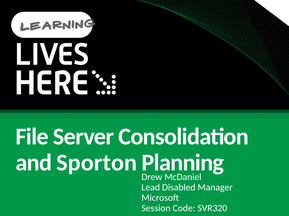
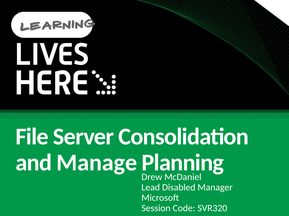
Sporton: Sporton -> Manage
